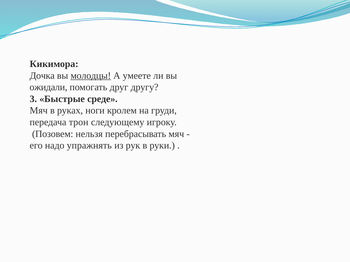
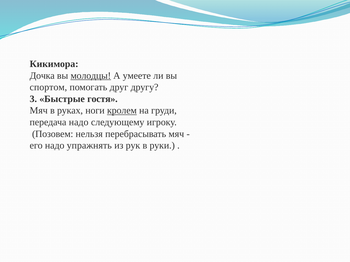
ожидали: ожидали -> спортом
среде: среде -> гостя
кролем underline: none -> present
передача трон: трон -> надо
